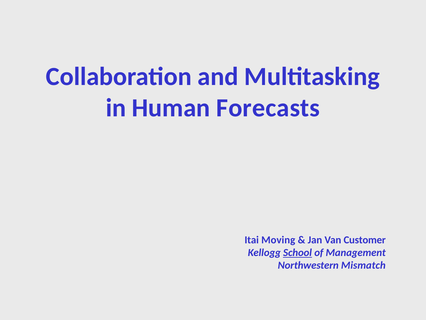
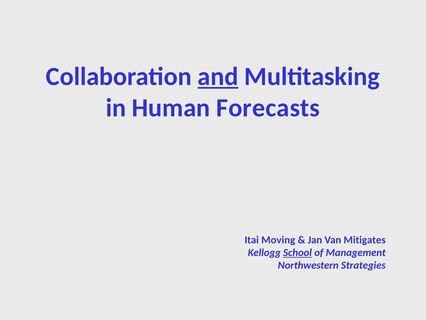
and underline: none -> present
Customer: Customer -> Mitigates
Mismatch: Mismatch -> Strategies
